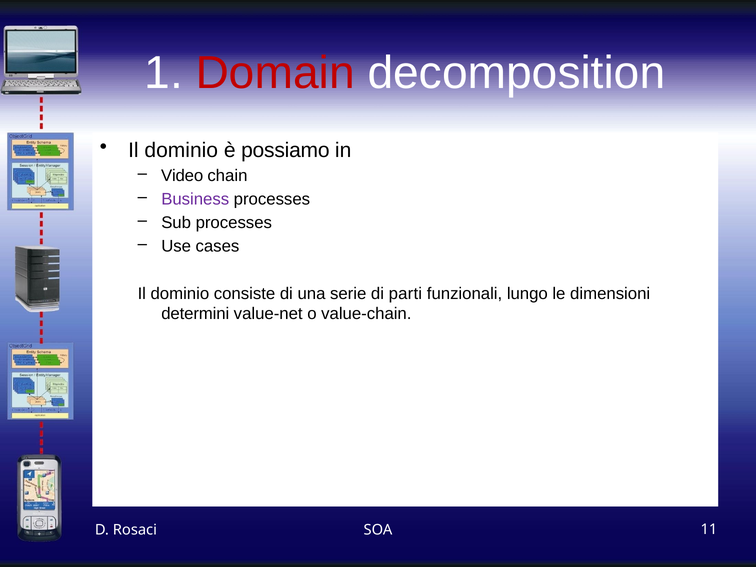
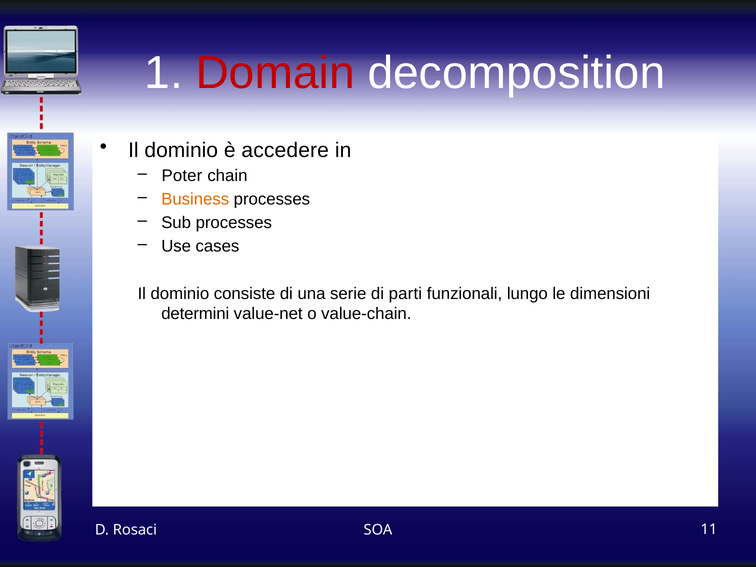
possiamo: possiamo -> accedere
Video: Video -> Poter
Business colour: purple -> orange
